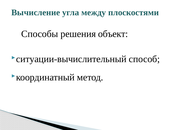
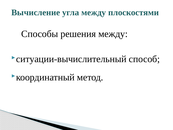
решения объект: объект -> между
